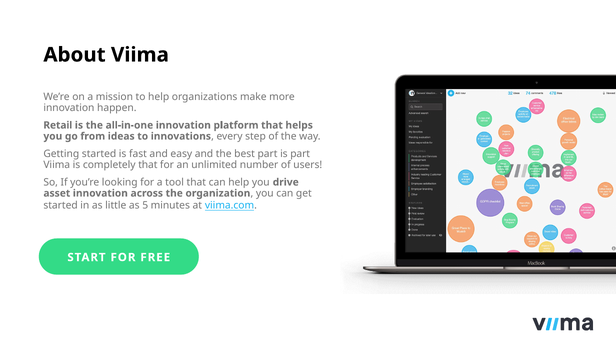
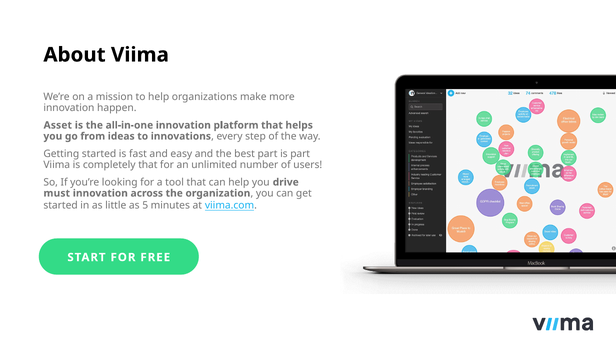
Retail: Retail -> Asset
asset: asset -> must
